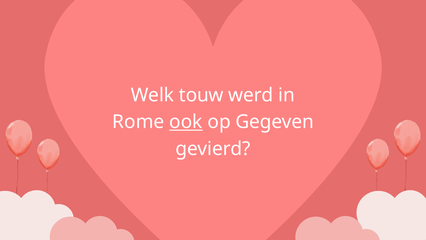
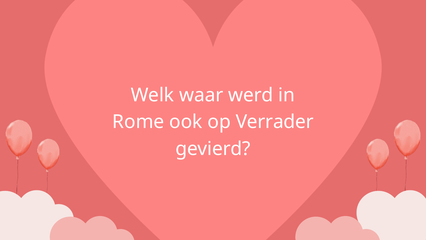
touw: touw -> waar
ook underline: present -> none
Gegeven: Gegeven -> Verrader
